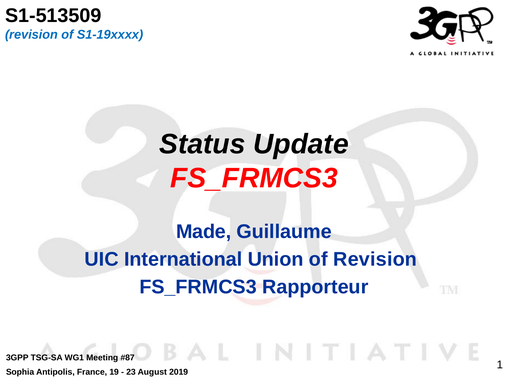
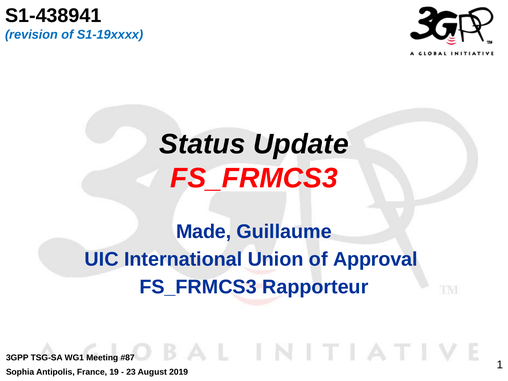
S1-513509: S1-513509 -> S1-438941
of Revision: Revision -> Approval
